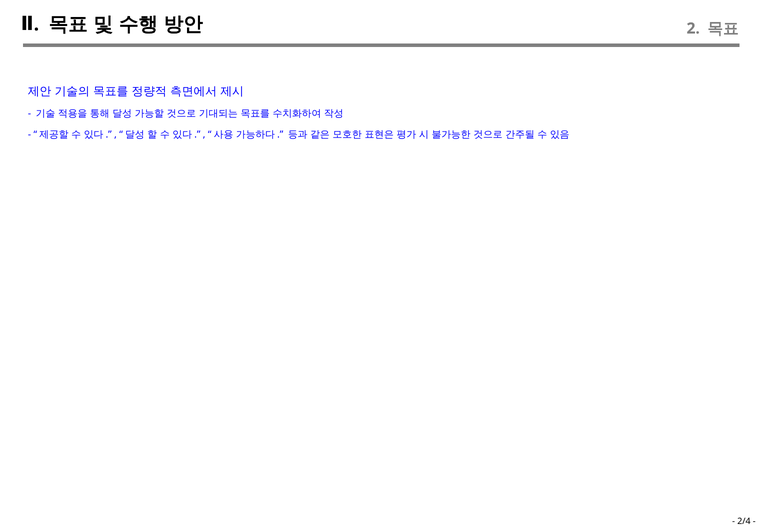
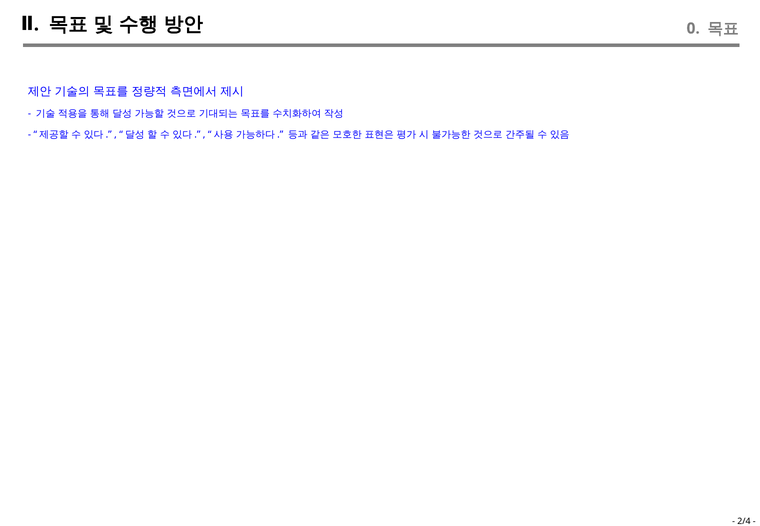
2: 2 -> 0
